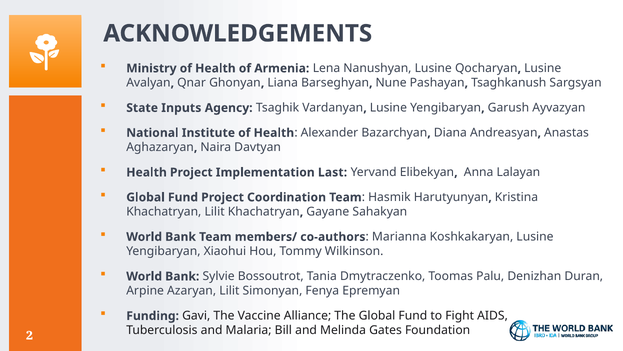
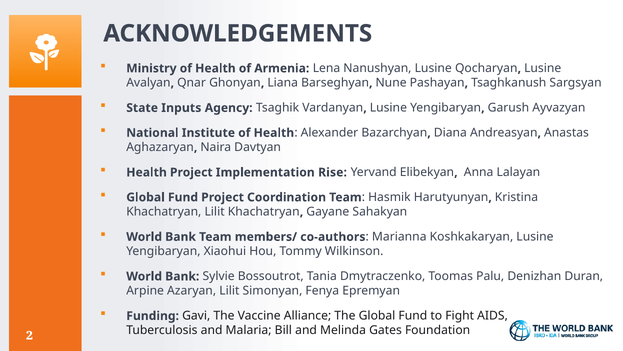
Last: Last -> Rise
